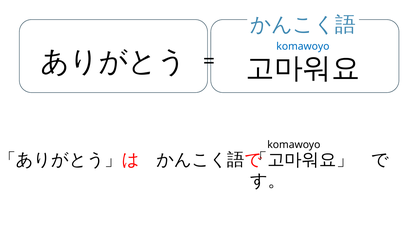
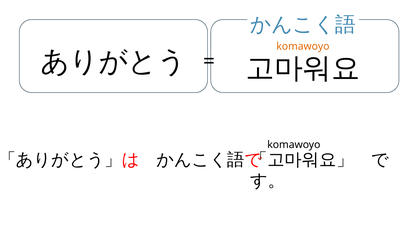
komawoyo at (303, 47) colour: blue -> orange
